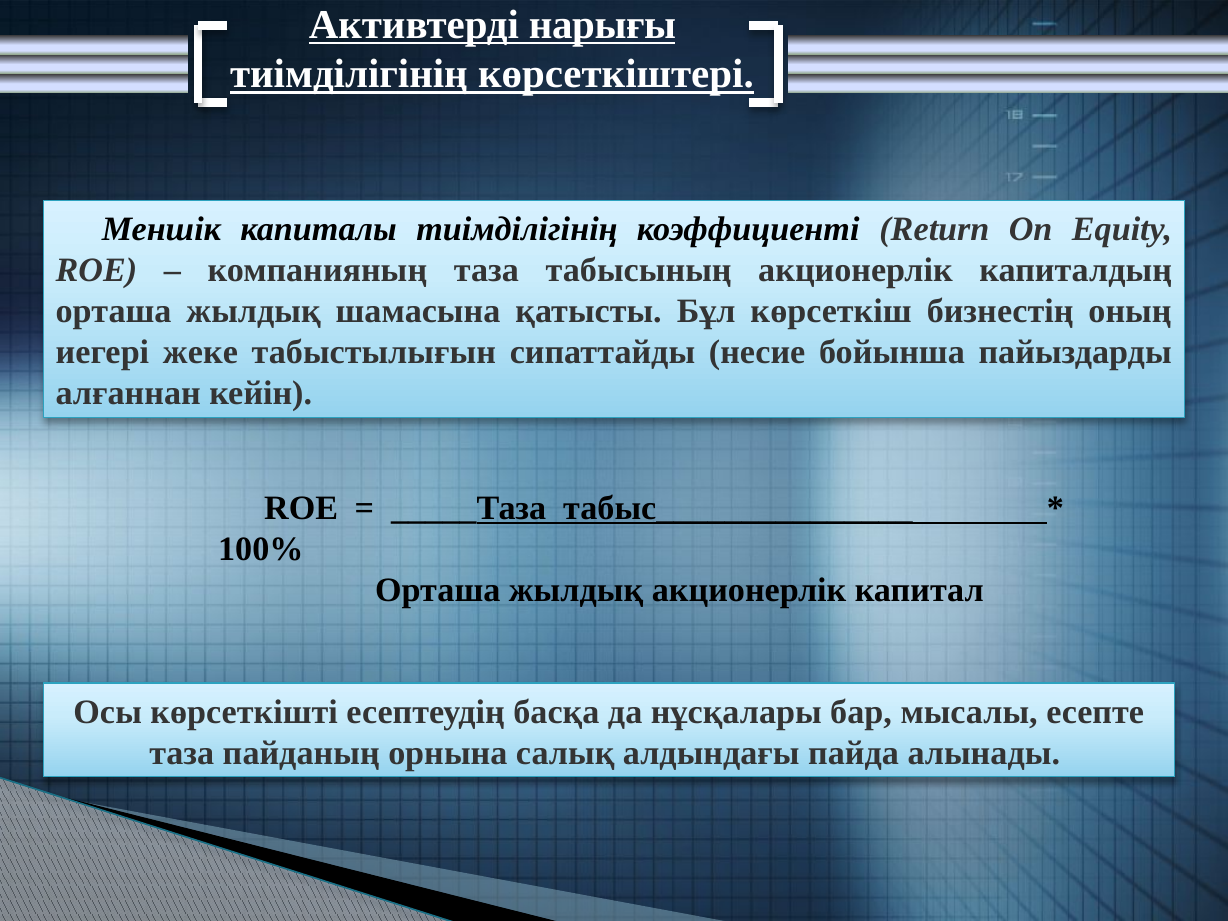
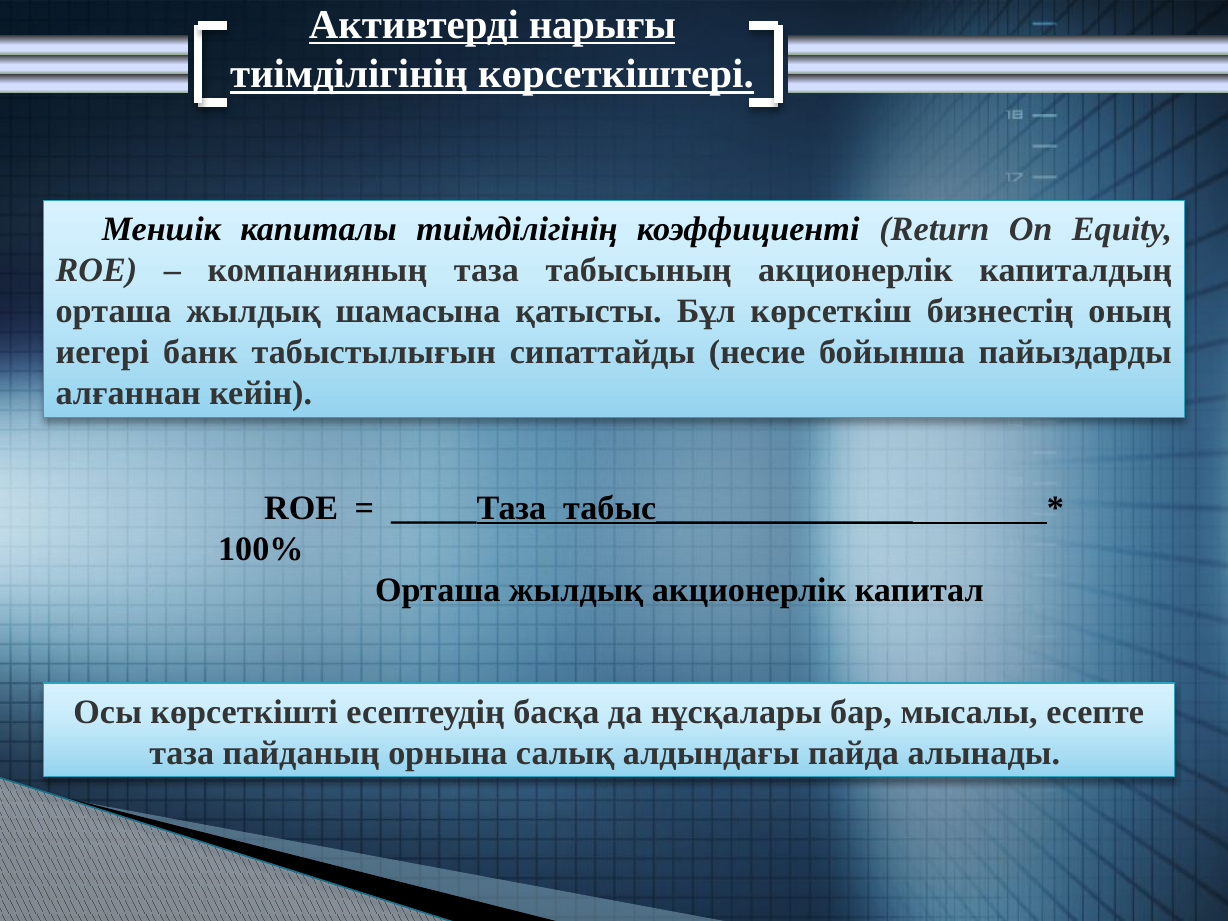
жеке: жеке -> банк
